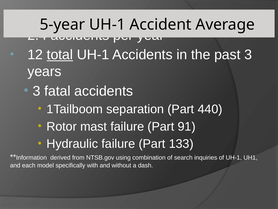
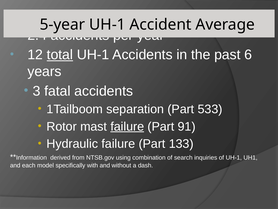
past 3: 3 -> 6
440: 440 -> 533
failure at (127, 126) underline: none -> present
